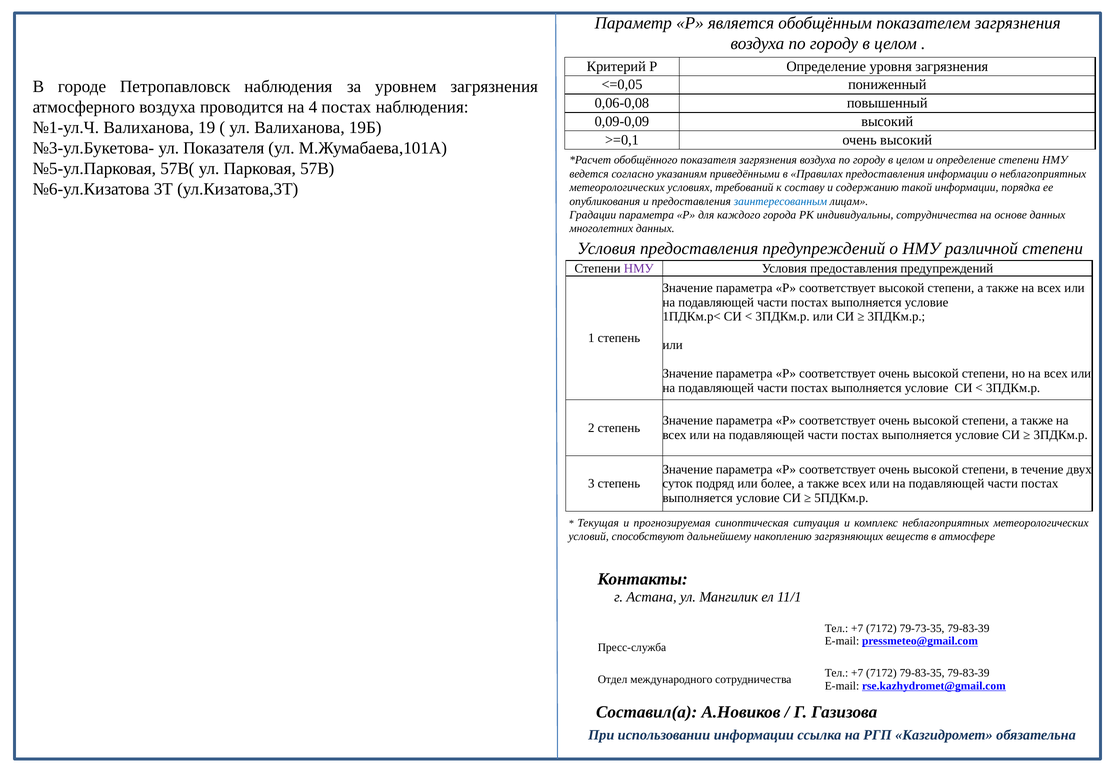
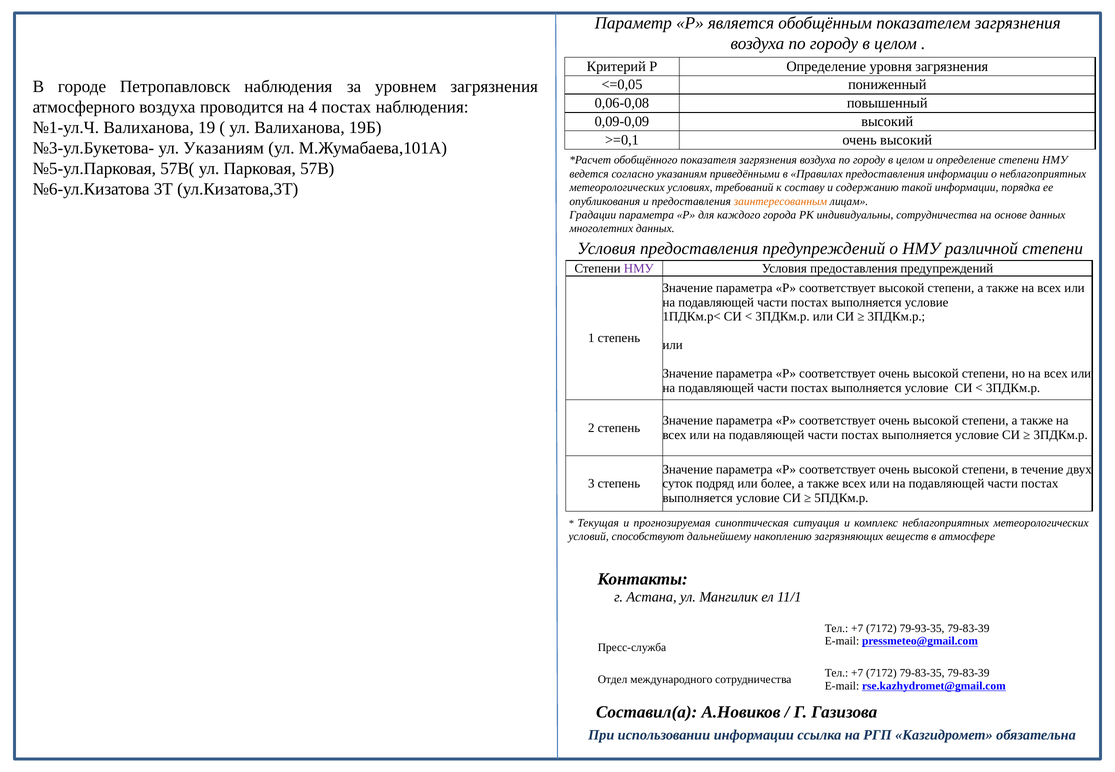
ул Показателя: Показателя -> Указаниям
заинтересованным colour: blue -> orange
79-73-35: 79-73-35 -> 79-93-35
